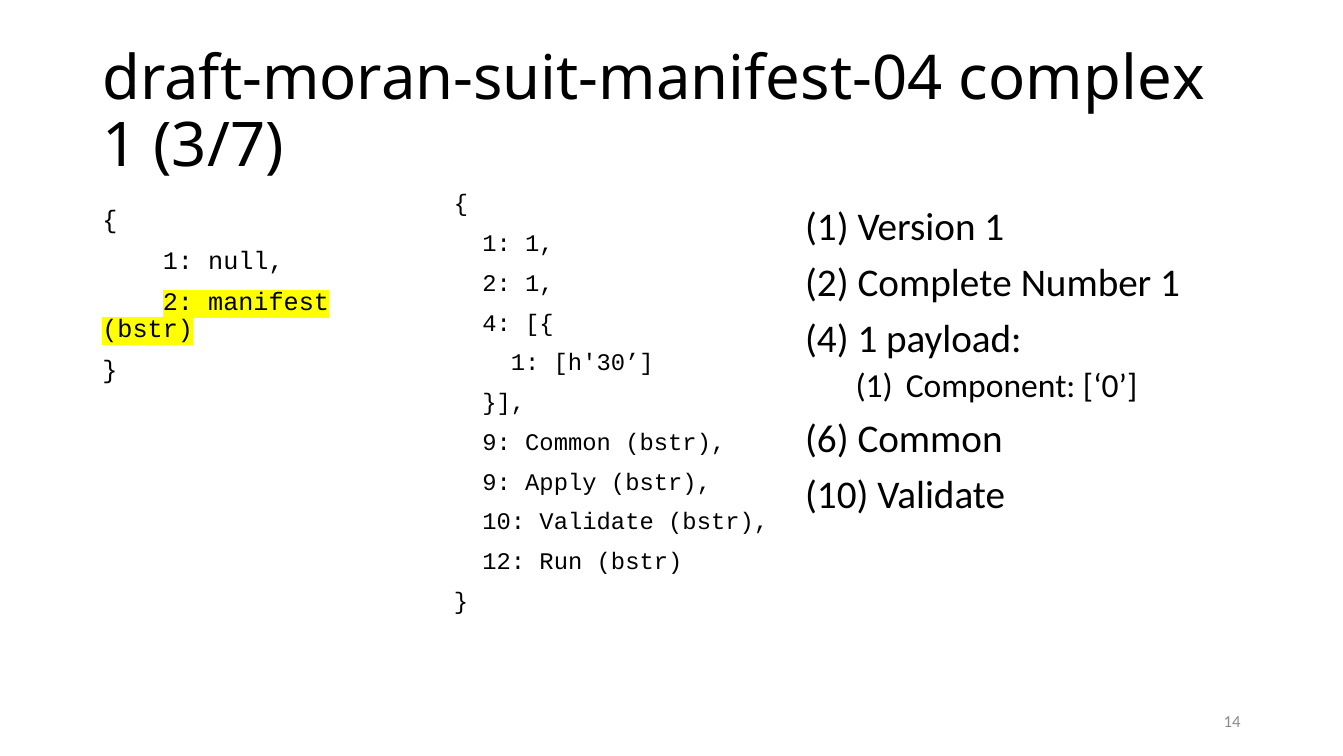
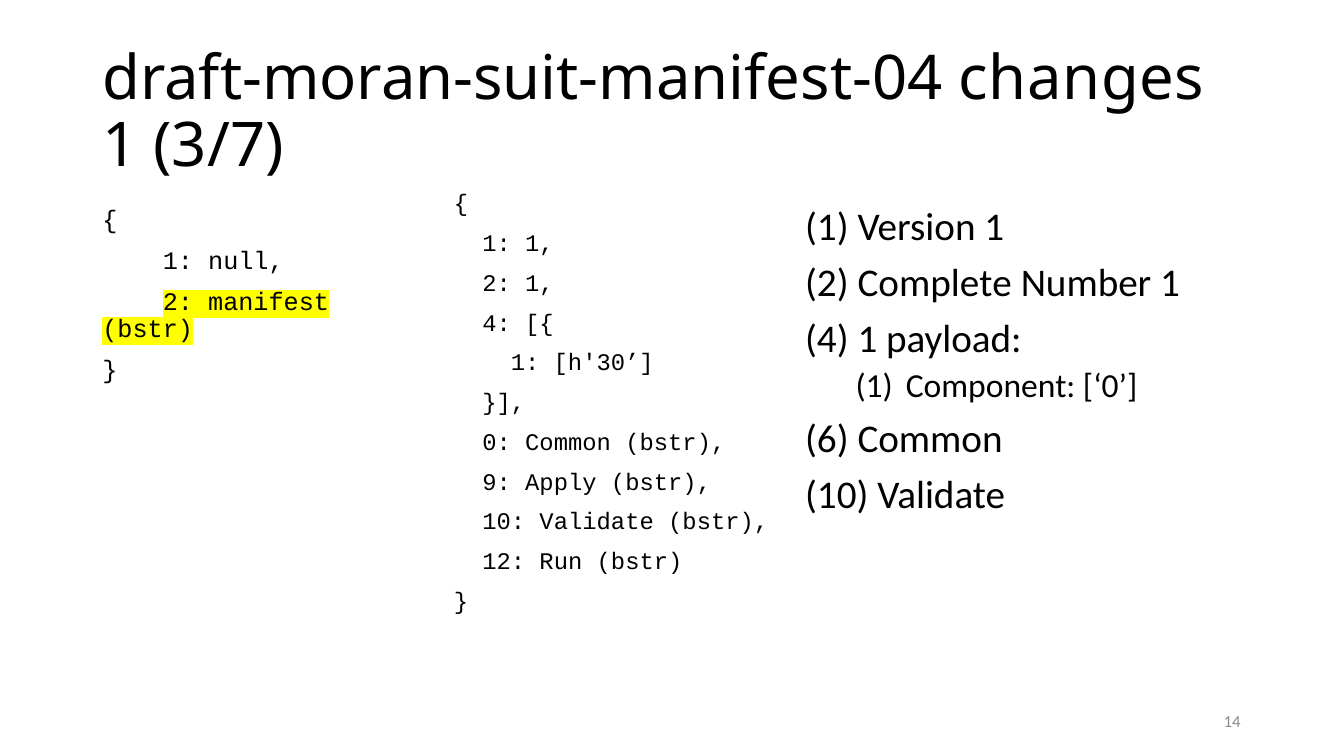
complex: complex -> changes
9 at (497, 442): 9 -> 0
